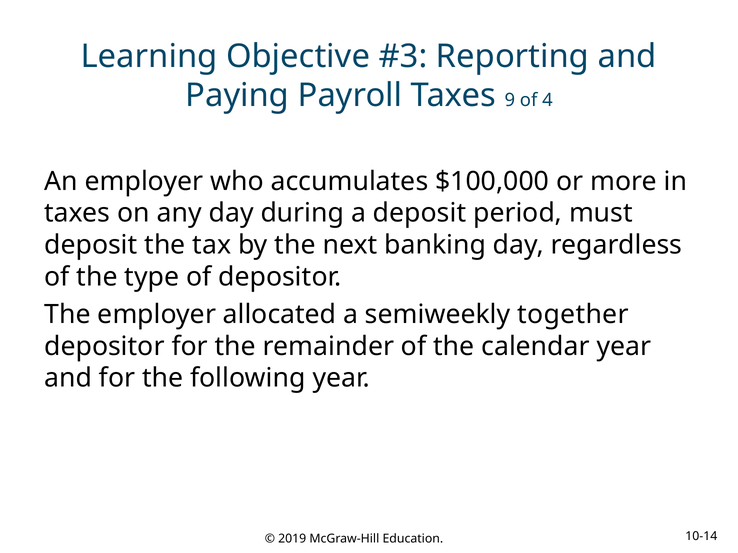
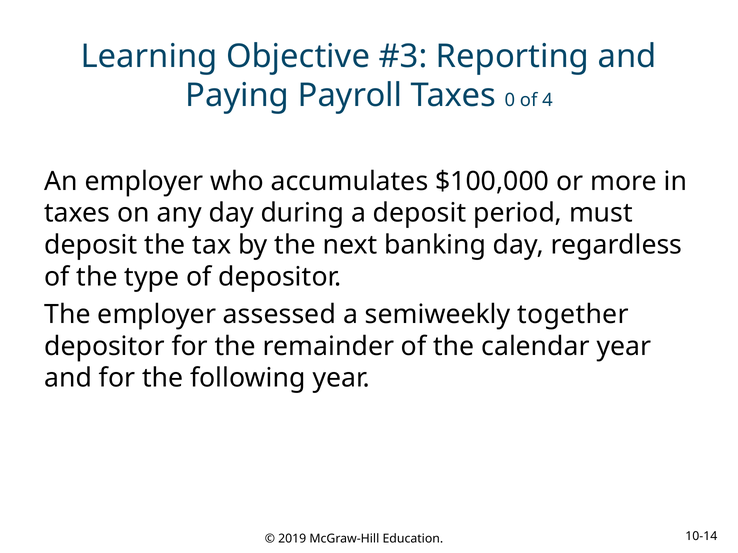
9: 9 -> 0
allocated: allocated -> assessed
